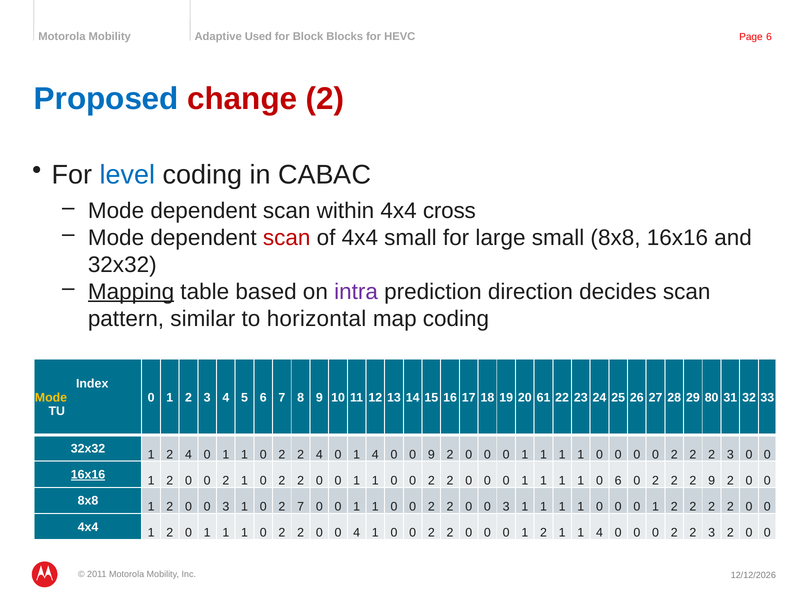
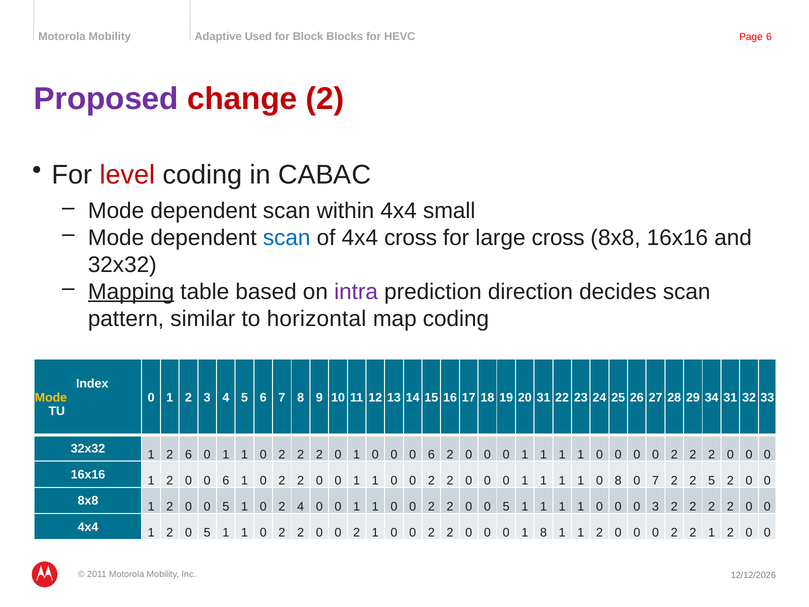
Proposed colour: blue -> purple
level colour: blue -> red
cross: cross -> small
scan at (287, 238) colour: red -> blue
4x4 small: small -> cross
large small: small -> cross
20 61: 61 -> 31
80: 80 -> 34
1 2 4: 4 -> 6
4 at (319, 454): 4 -> 2
0 1 4: 4 -> 0
9 at (431, 454): 9 -> 6
3 at (730, 454): 3 -> 0
16x16 at (88, 475) underline: present -> none
2 0 0 2: 2 -> 6
0 6: 6 -> 8
2 at (656, 480): 2 -> 7
2 9: 9 -> 5
3 at (226, 507): 3 -> 5
2 7: 7 -> 4
3 at (506, 507): 3 -> 5
1 at (656, 507): 1 -> 3
2 0 1: 1 -> 5
2 0 0 4: 4 -> 2
2 at (544, 533): 2 -> 8
1 1 4: 4 -> 2
0 2 2 3: 3 -> 1
